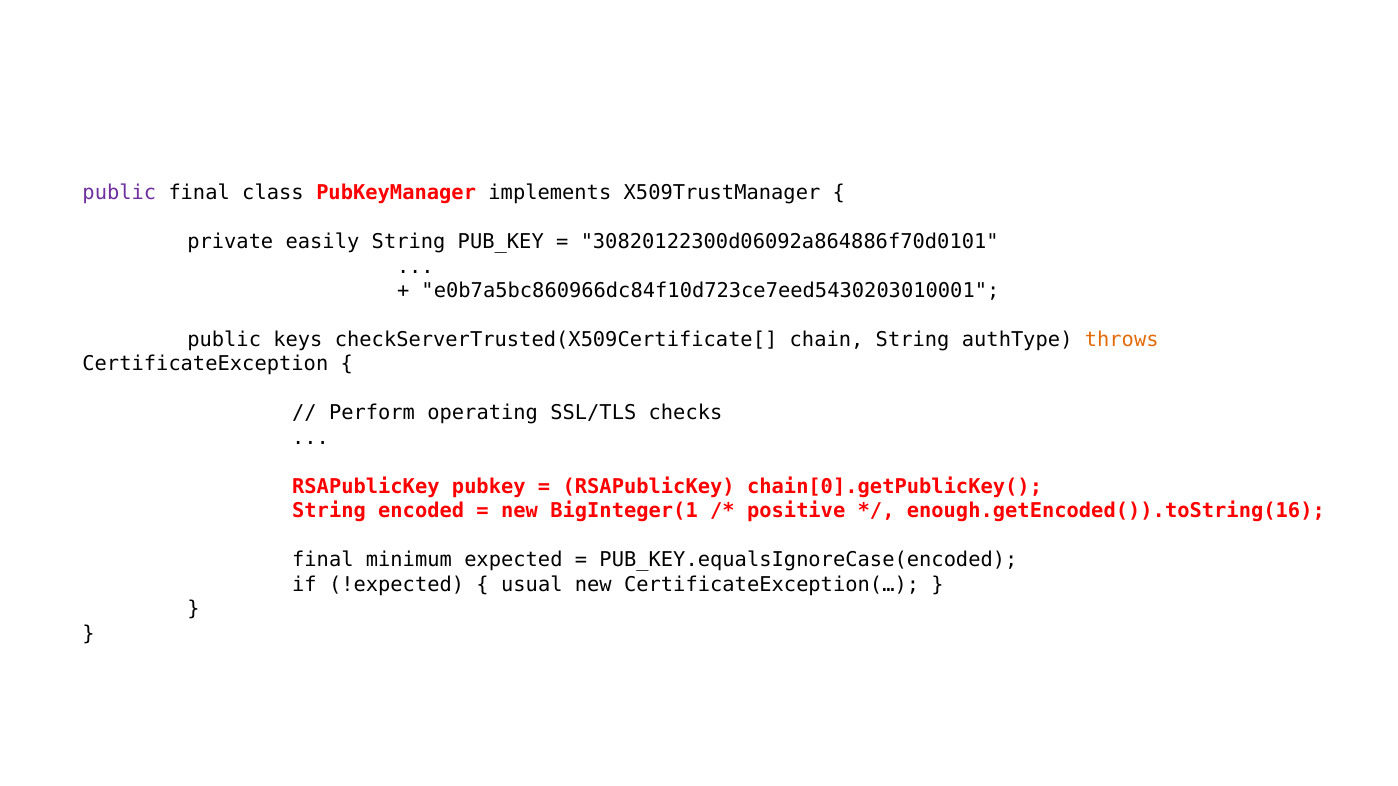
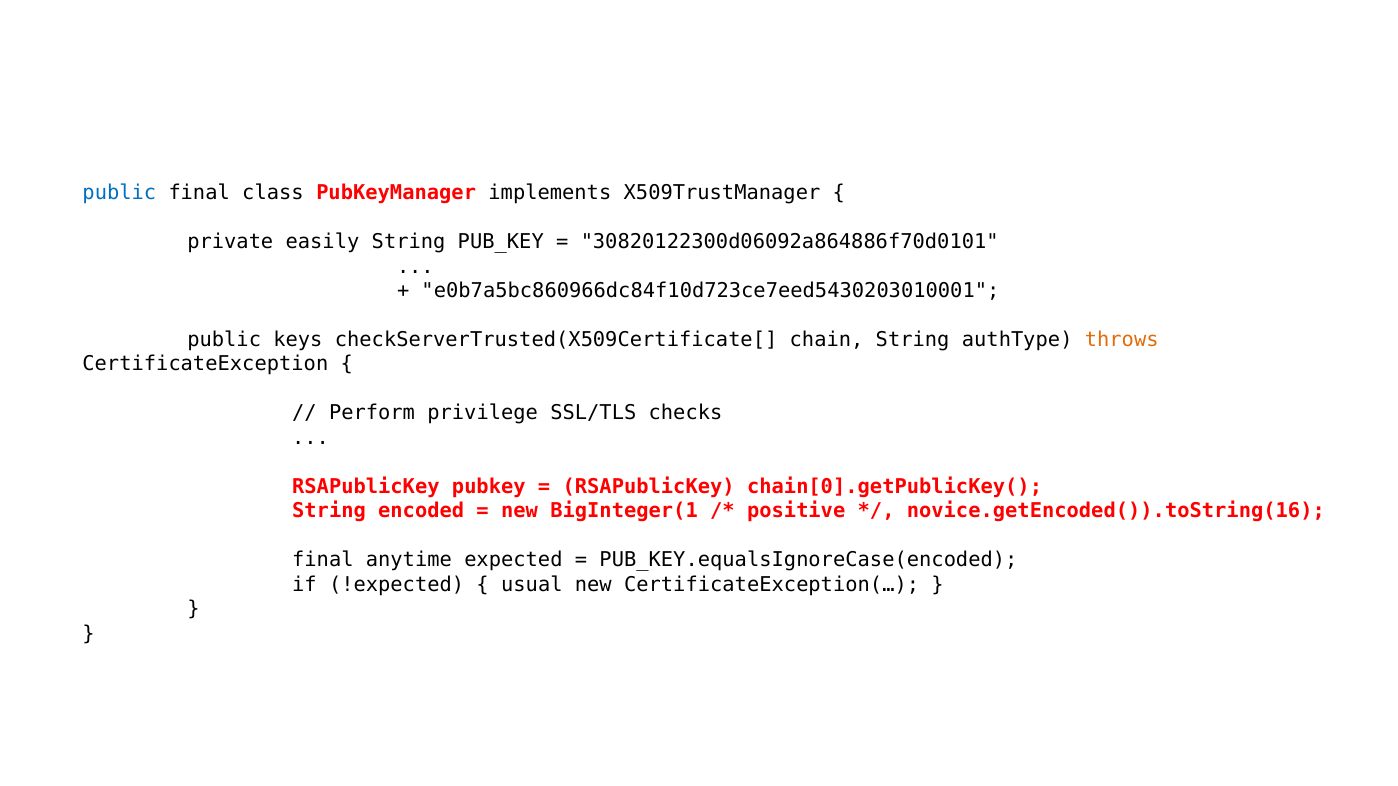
public at (119, 193) colour: purple -> blue
operating: operating -> privilege
enough.getEncoded()).toString(16: enough.getEncoded()).toString(16 -> novice.getEncoded()).toString(16
minimum: minimum -> anytime
